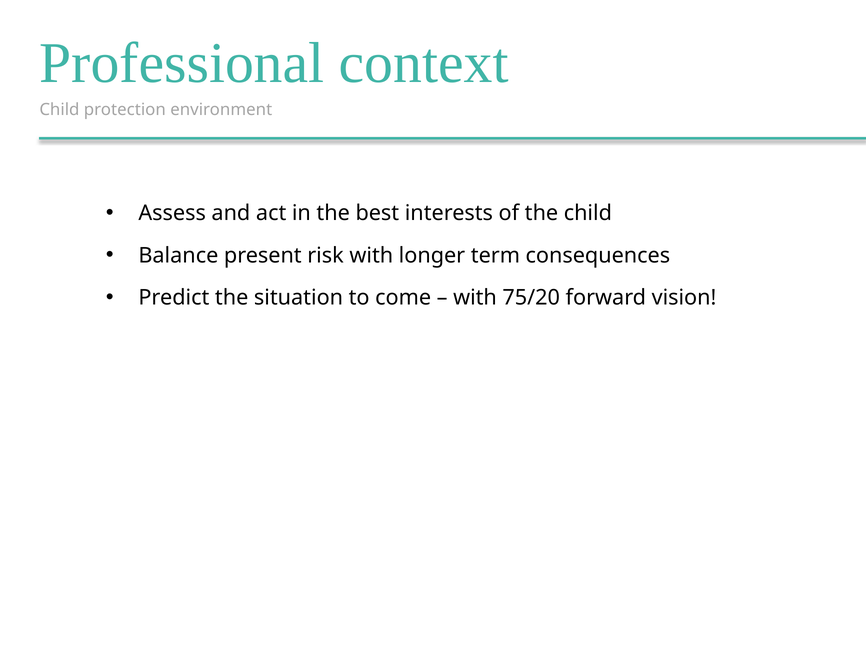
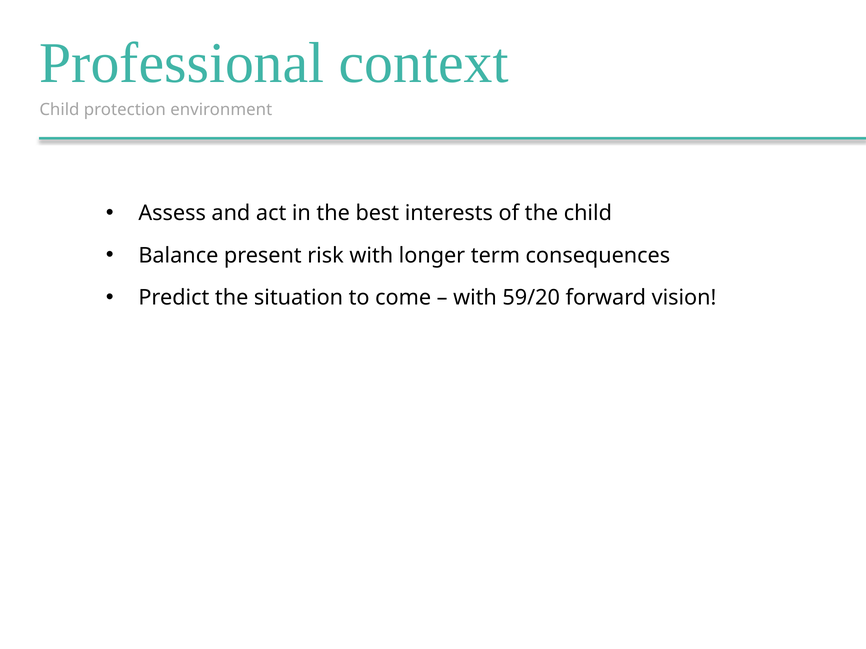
75/20: 75/20 -> 59/20
